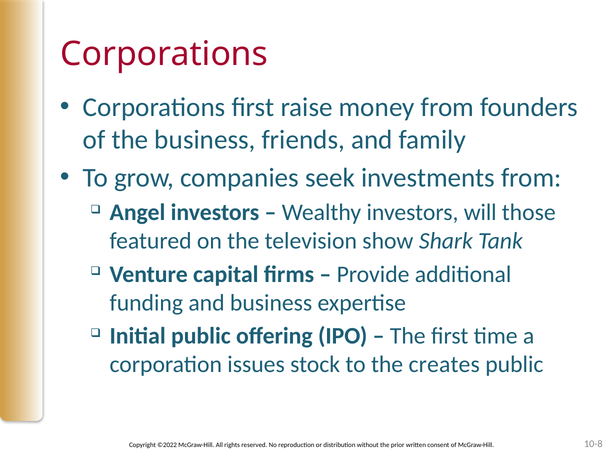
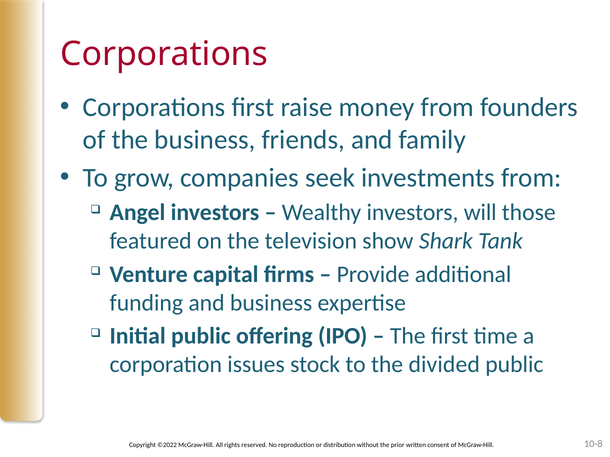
creates: creates -> divided
